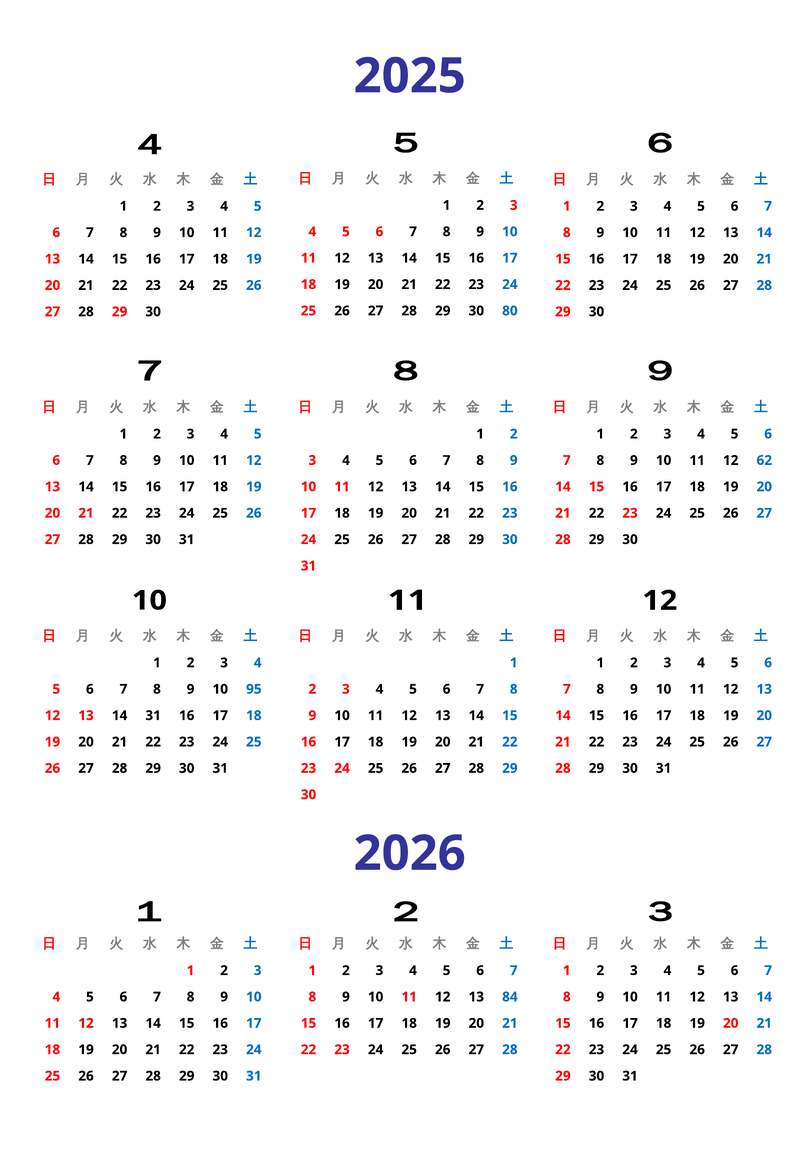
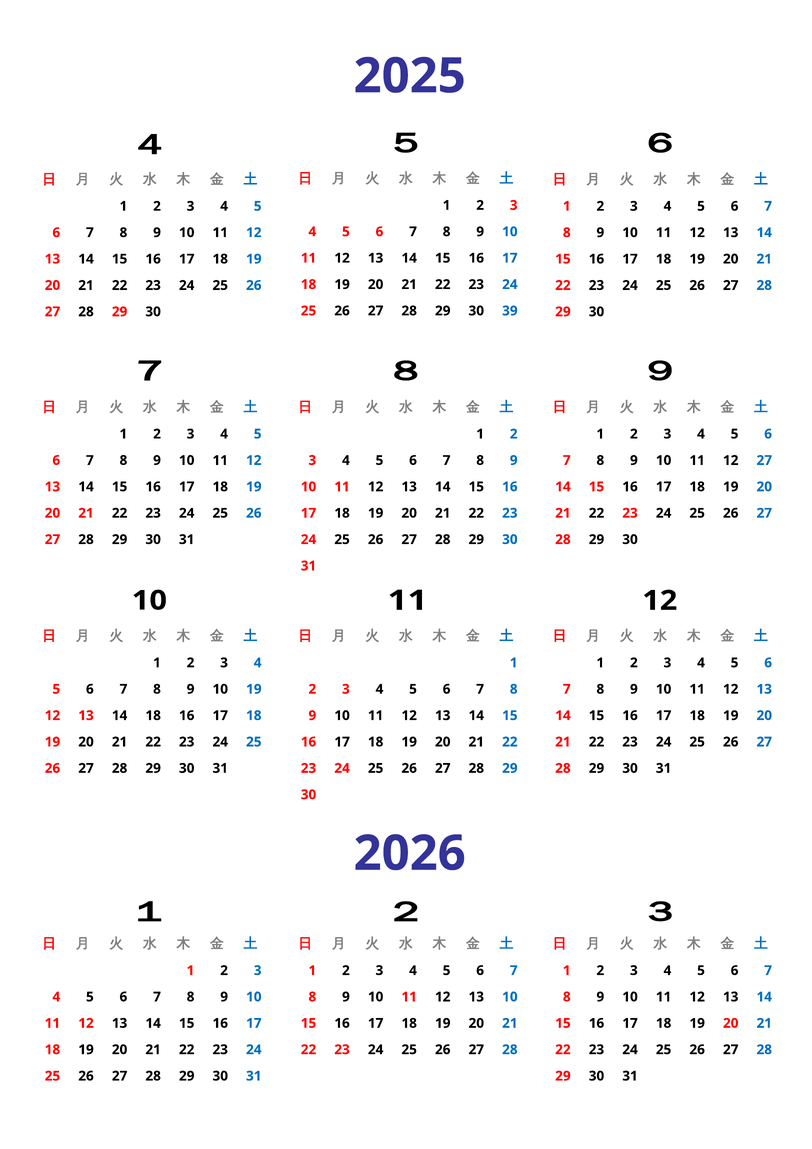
80: 80 -> 39
12 62: 62 -> 27
10 95: 95 -> 19
14 31: 31 -> 18
13 84: 84 -> 10
